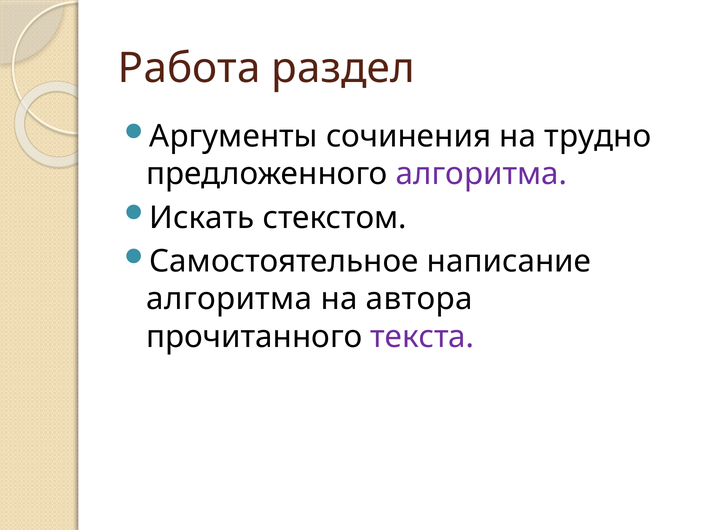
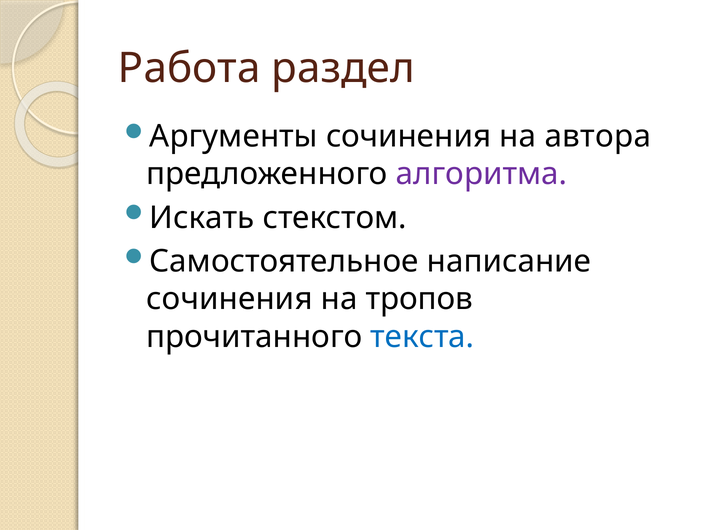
трудно: трудно -> автора
алгоритма at (229, 299): алгоритма -> сочинения
автора: автора -> тропов
текста colour: purple -> blue
